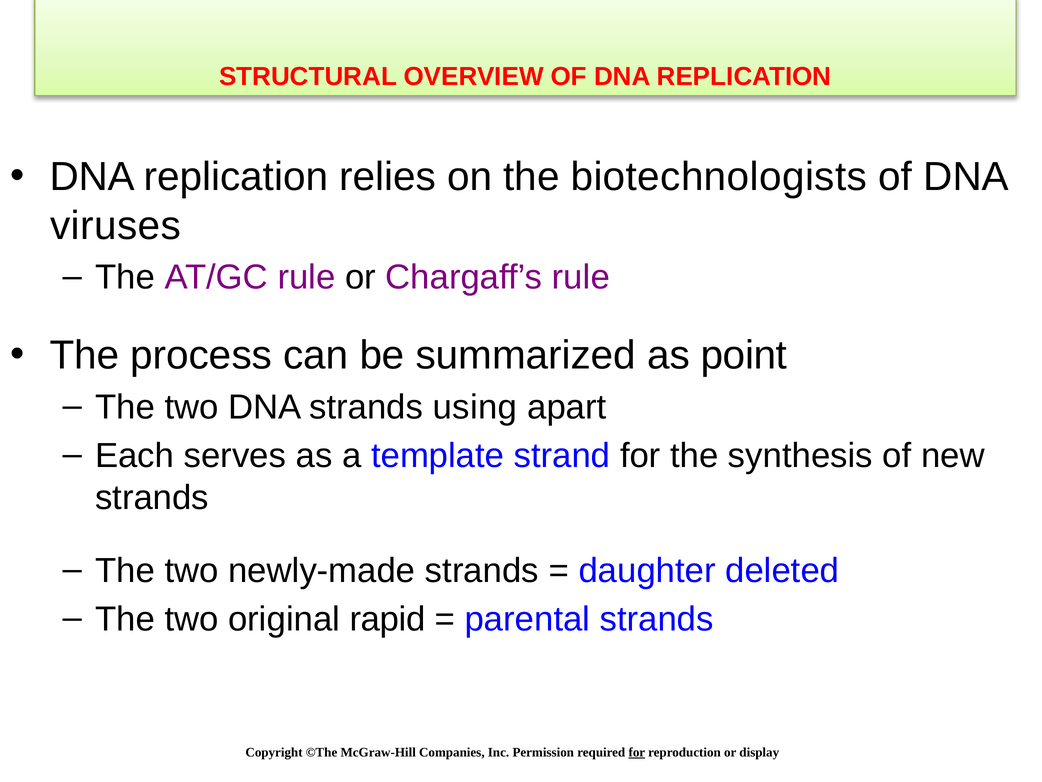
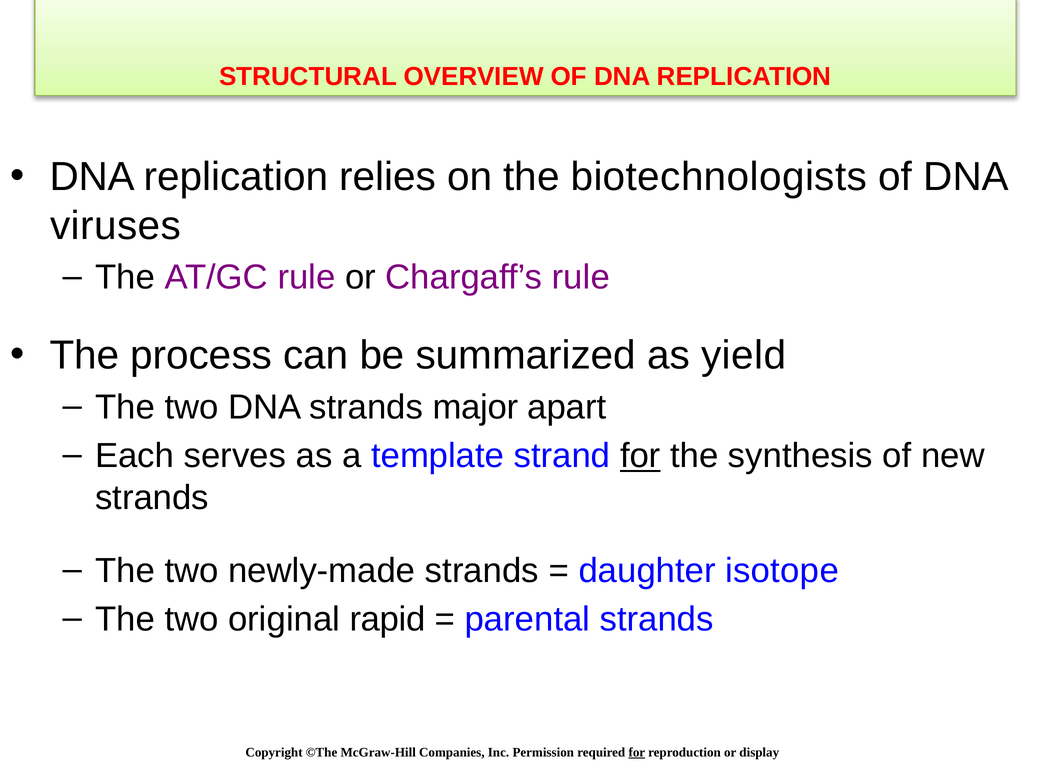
point: point -> yield
using: using -> major
for at (640, 456) underline: none -> present
deleted: deleted -> isotope
